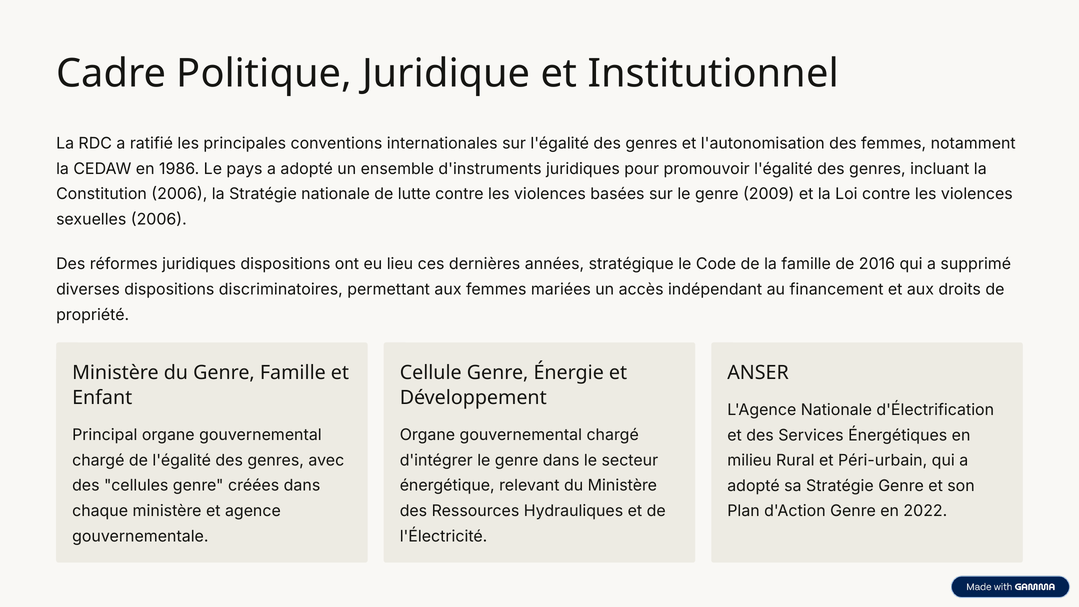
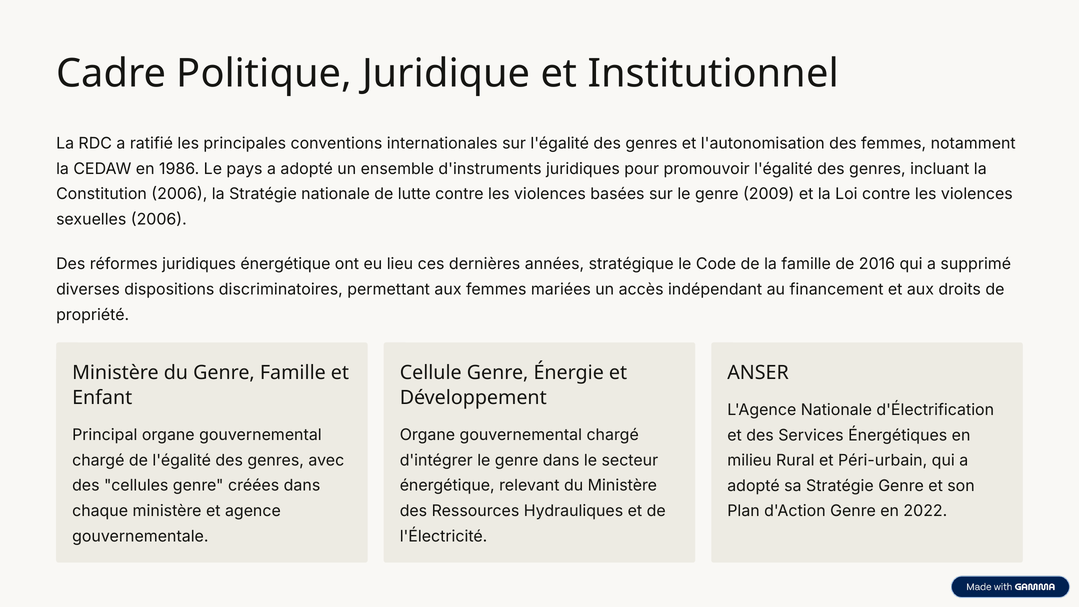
juridiques dispositions: dispositions -> énergétique
